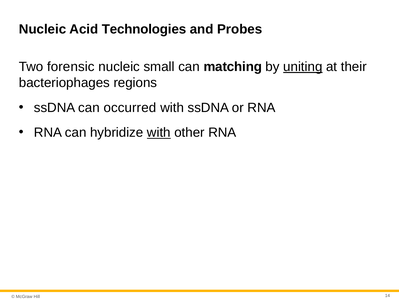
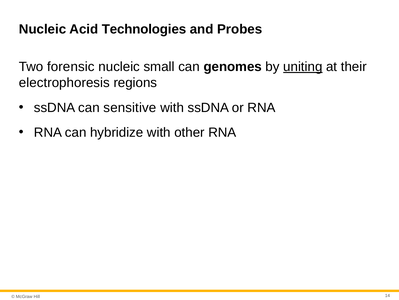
matching: matching -> genomes
bacteriophages: bacteriophages -> electrophoresis
occurred: occurred -> sensitive
with at (159, 132) underline: present -> none
